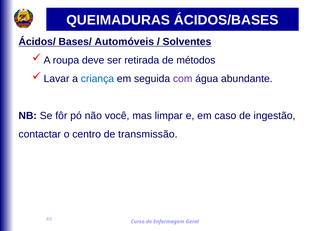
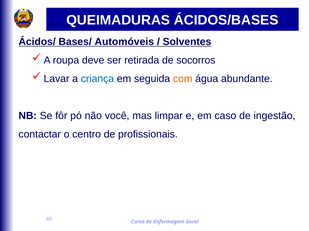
métodos: métodos -> socorros
com colour: purple -> orange
transmissão: transmissão -> profissionais
